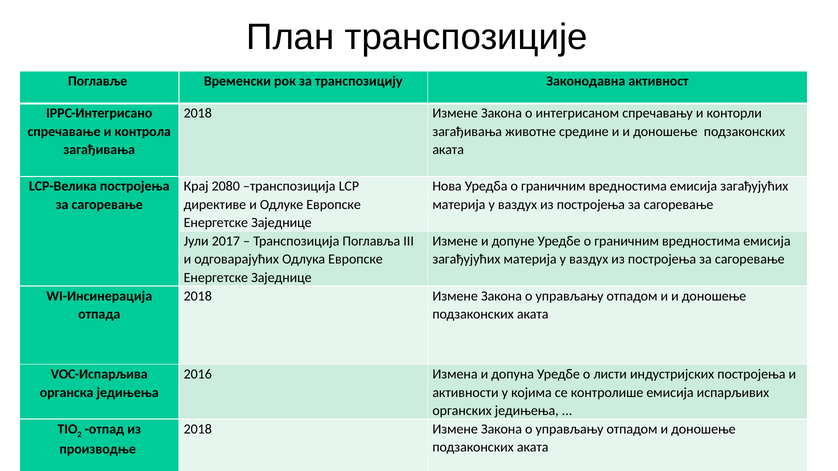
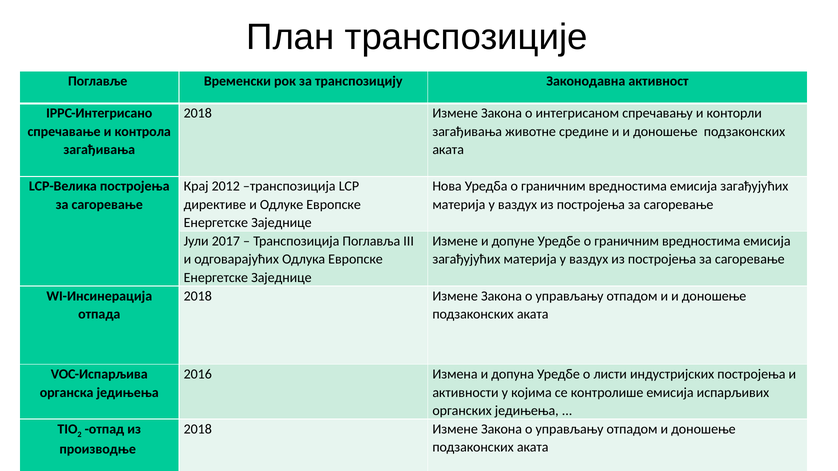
2080: 2080 -> 2012
